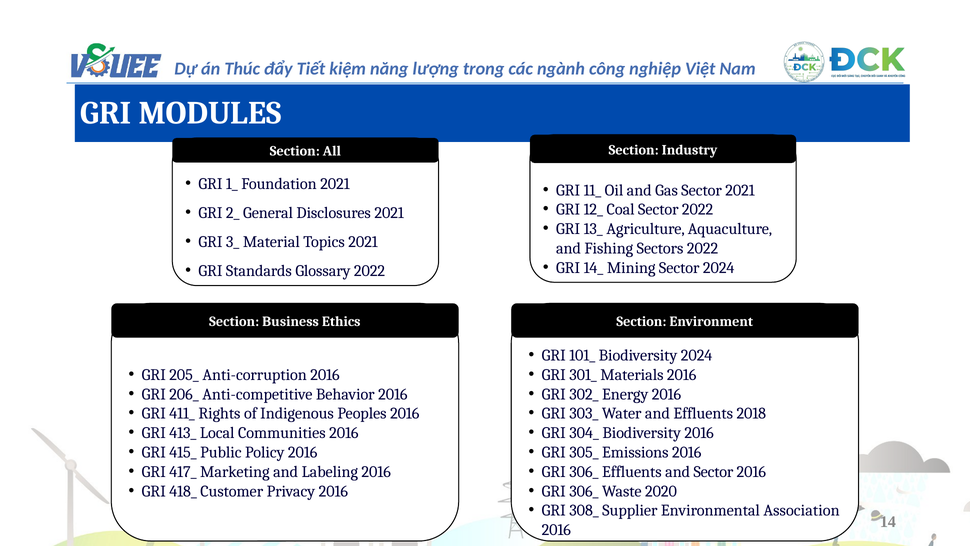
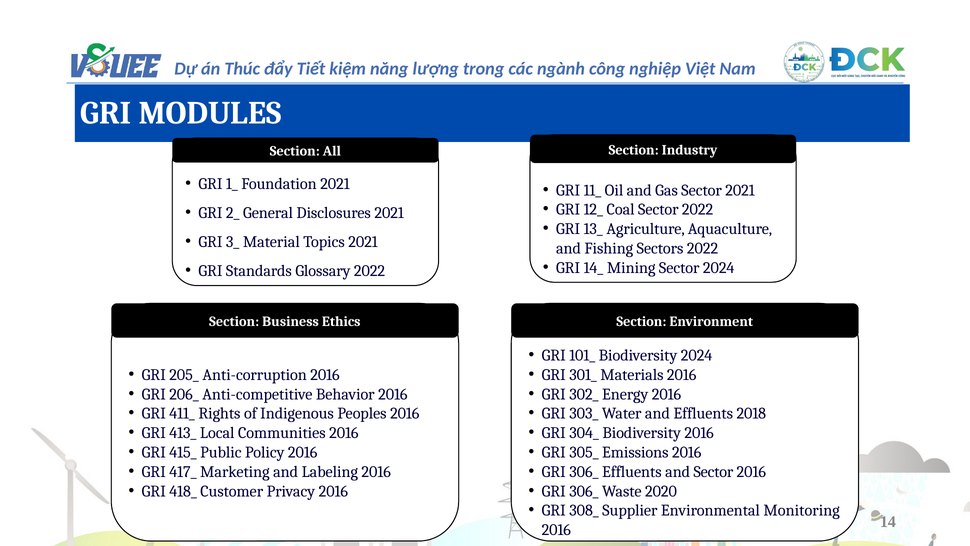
Association: Association -> Monitoring
